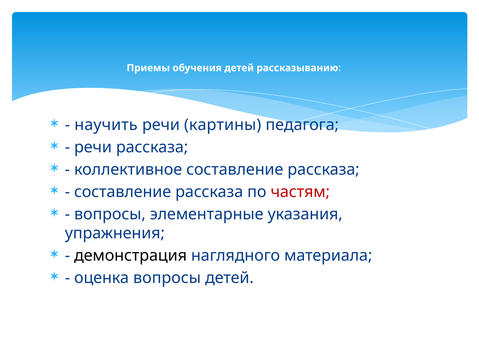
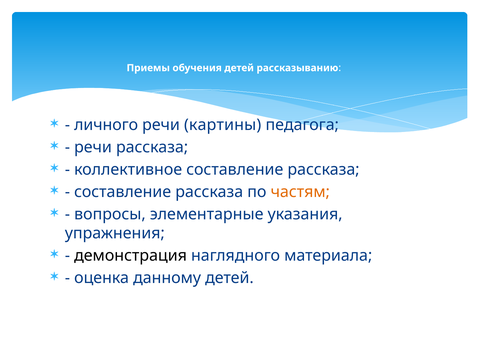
научить: научить -> личного
частям colour: red -> orange
оценка вопросы: вопросы -> данному
